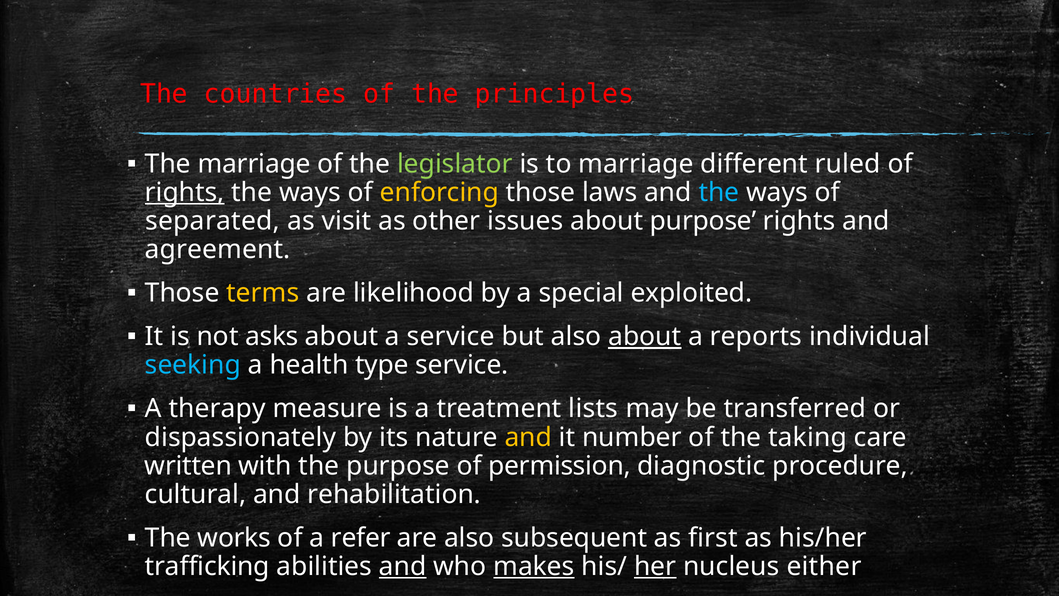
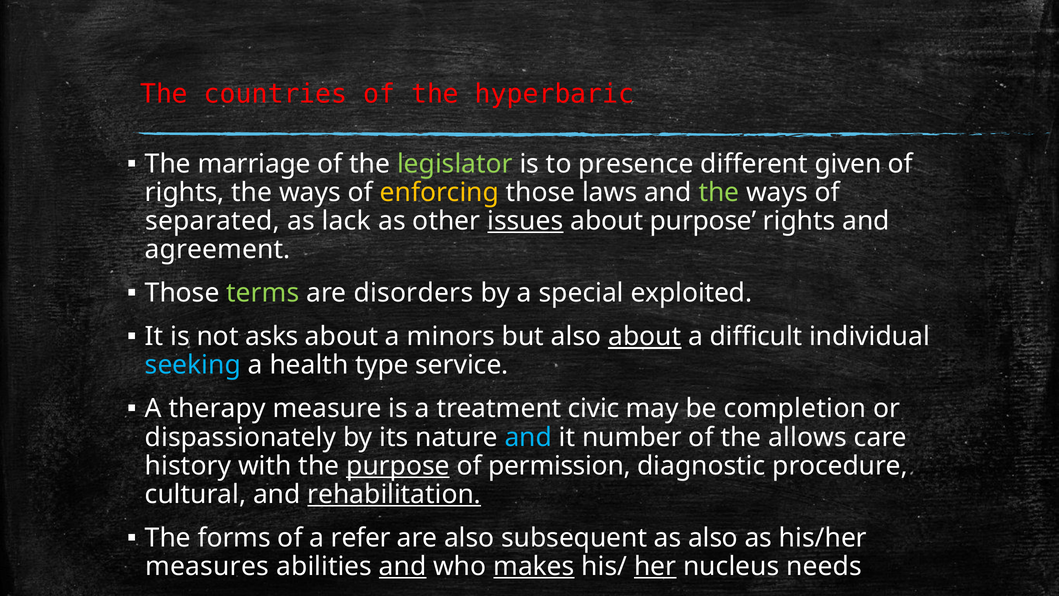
principles: principles -> hyperbaric
to marriage: marriage -> presence
ruled: ruled -> given
rights at (185, 192) underline: present -> none
the at (719, 192) colour: light blue -> light green
visit: visit -> lack
issues underline: none -> present
terms colour: yellow -> light green
likelihood: likelihood -> disorders
a service: service -> minors
reports: reports -> difficult
lists: lists -> civic
transferred: transferred -> completion
and at (528, 437) colour: yellow -> light blue
taking: taking -> allows
written: written -> history
purpose at (398, 466) underline: none -> present
rehabilitation underline: none -> present
works: works -> forms
as ﬁrst: ﬁrst -> also
trafficking: trafficking -> measures
either: either -> needs
